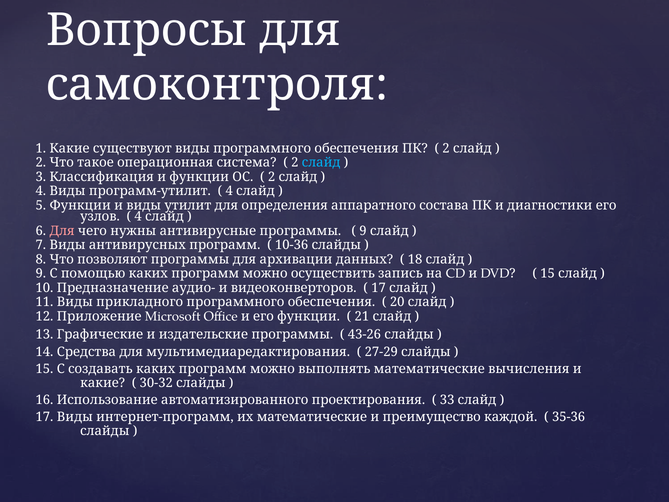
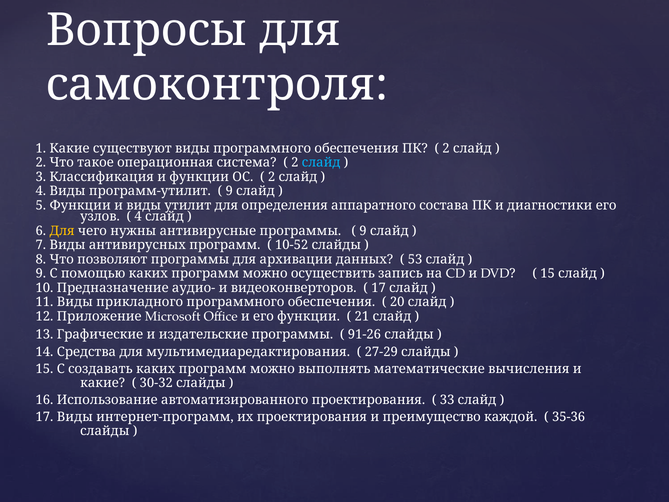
4 at (229, 191): 4 -> 9
Для at (62, 231) colour: pink -> yellow
10-36: 10-36 -> 10-52
18: 18 -> 53
43-26: 43-26 -> 91-26
их математические: математические -> проектирования
